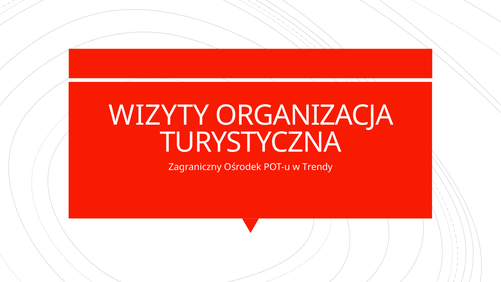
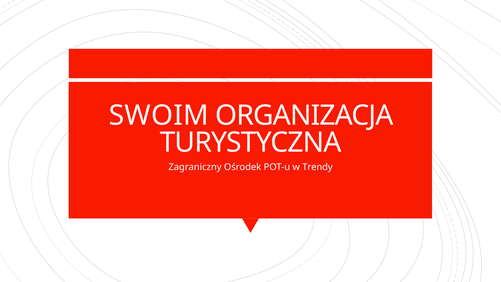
WIZYTY: WIZYTY -> SWOIM
